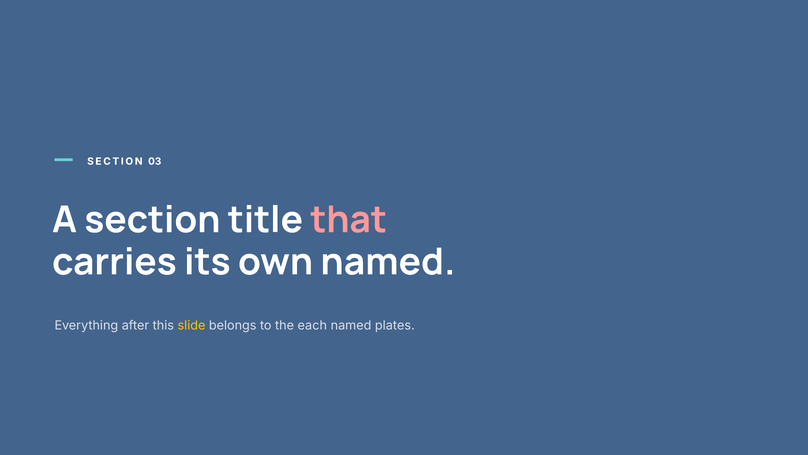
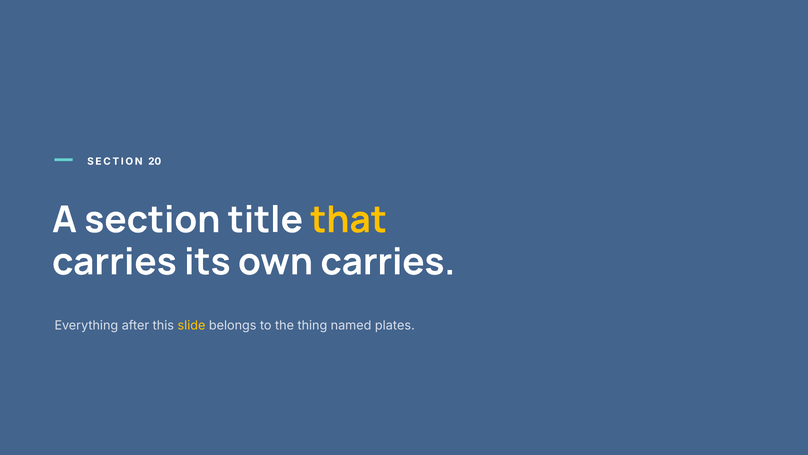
03: 03 -> 20
that colour: pink -> yellow
own named: named -> carries
each: each -> thing
